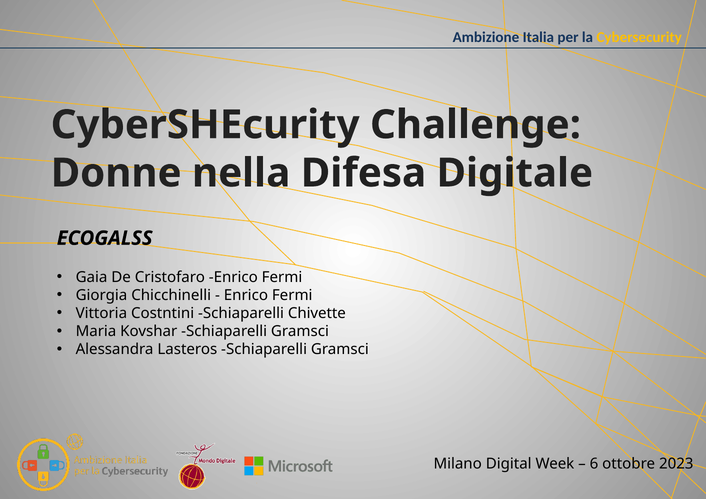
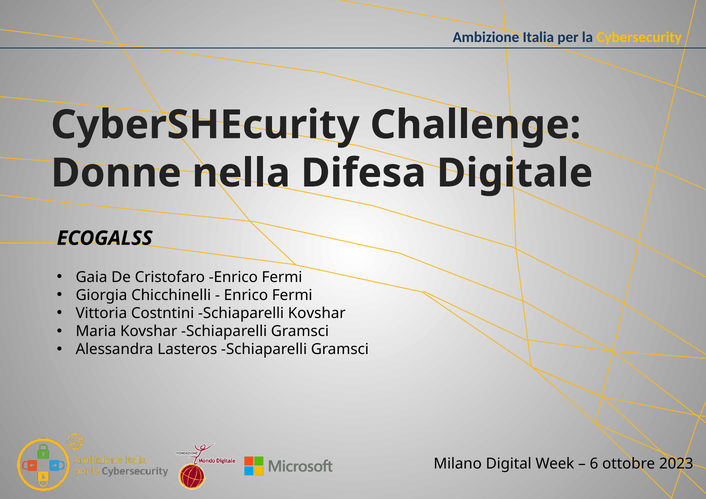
Schiaparelli Chivette: Chivette -> Kovshar
